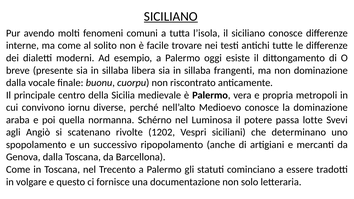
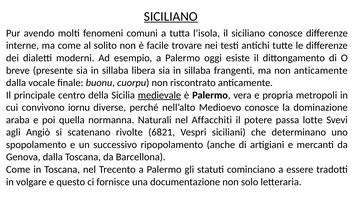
non dominazione: dominazione -> anticamente
medievale underline: none -> present
Schérno: Schérno -> Naturali
Luminosa: Luminosa -> Affacchiti
1202: 1202 -> 6821
